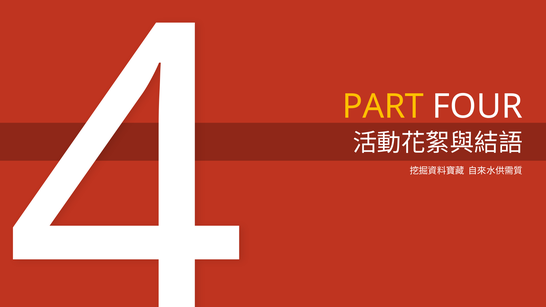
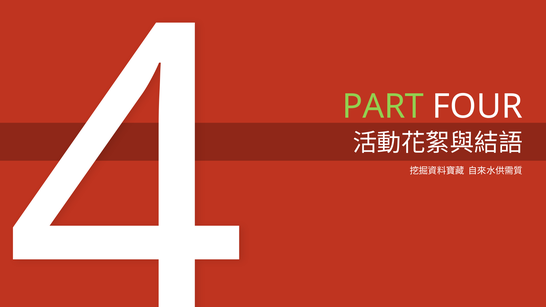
PART colour: yellow -> light green
